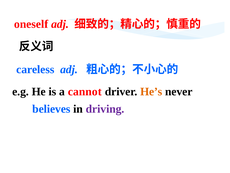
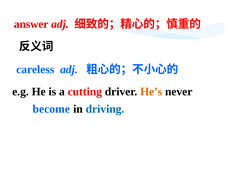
oneself: oneself -> answer
cannot: cannot -> cutting
believes: believes -> become
driving colour: purple -> blue
